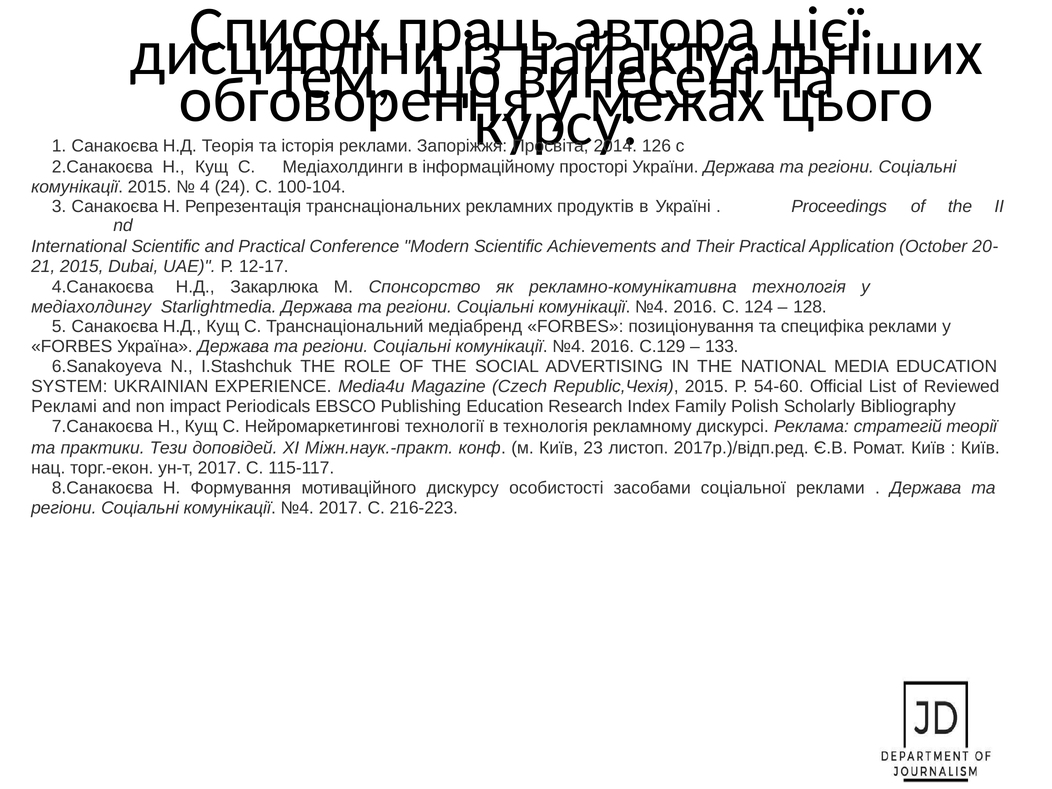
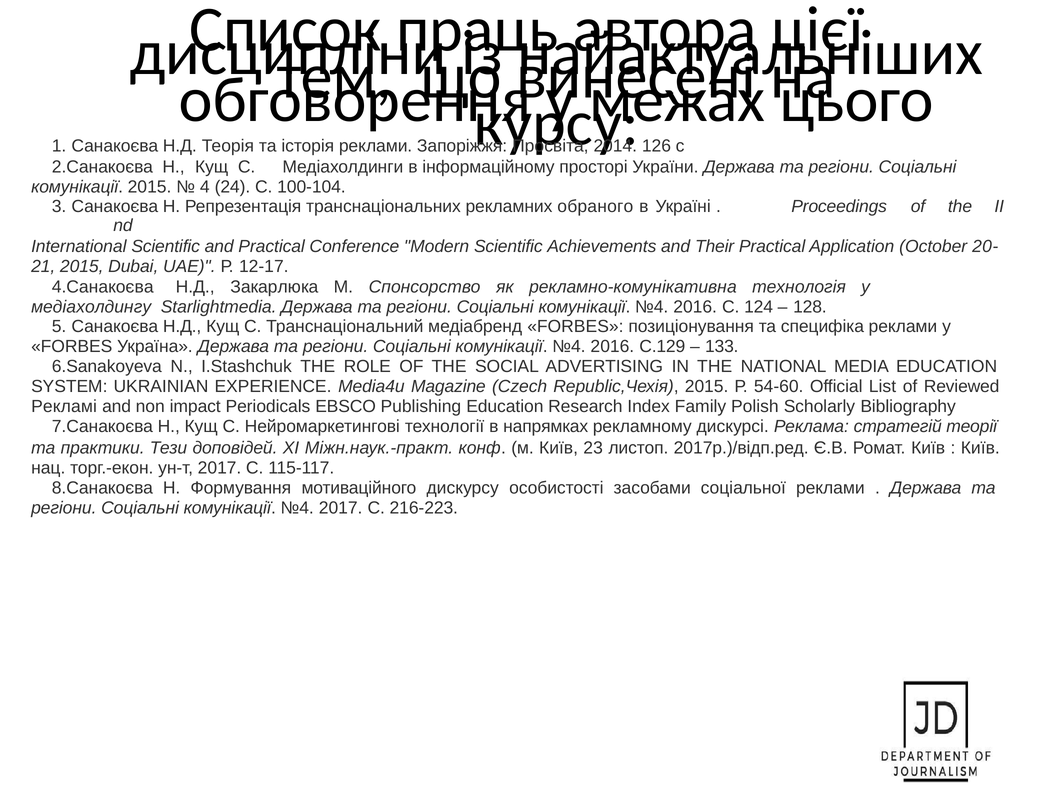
продуктів: продуктів -> обраного
в технологія: технологія -> напрямках
